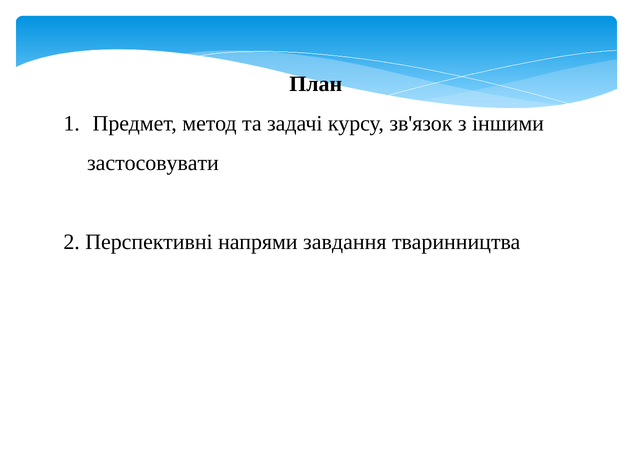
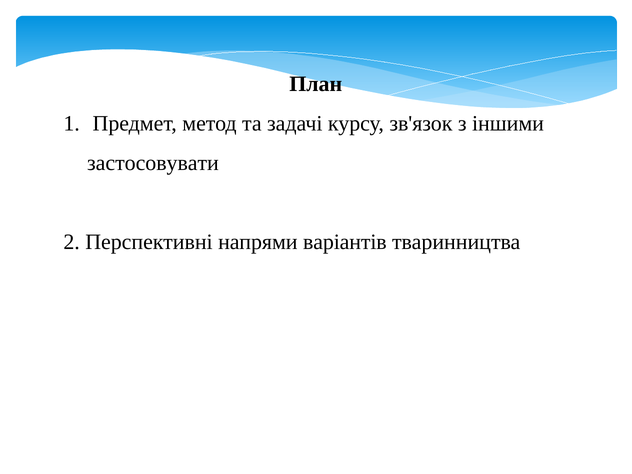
завдання: завдання -> варіантів
